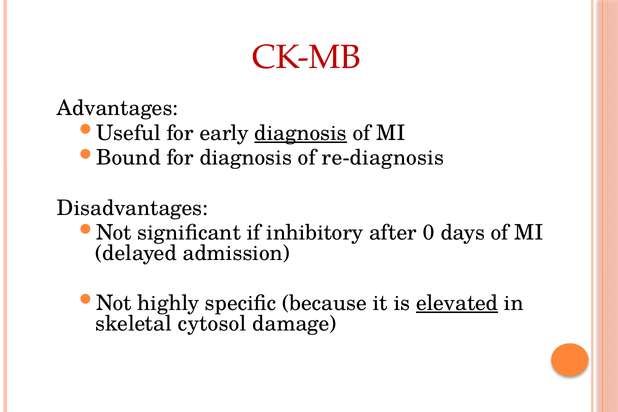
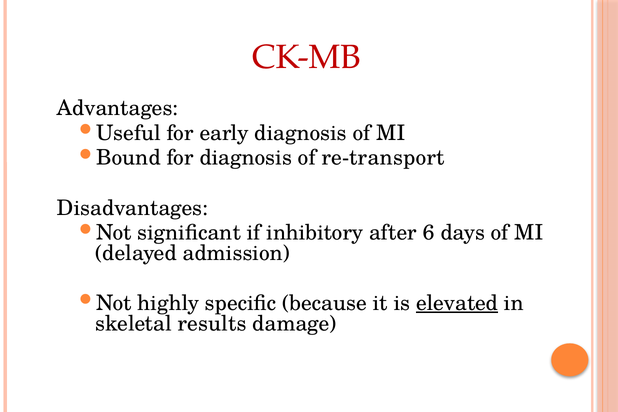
diagnosis at (301, 133) underline: present -> none
re-diagnosis: re-diagnosis -> re-transport
0: 0 -> 6
cytosol: cytosol -> results
